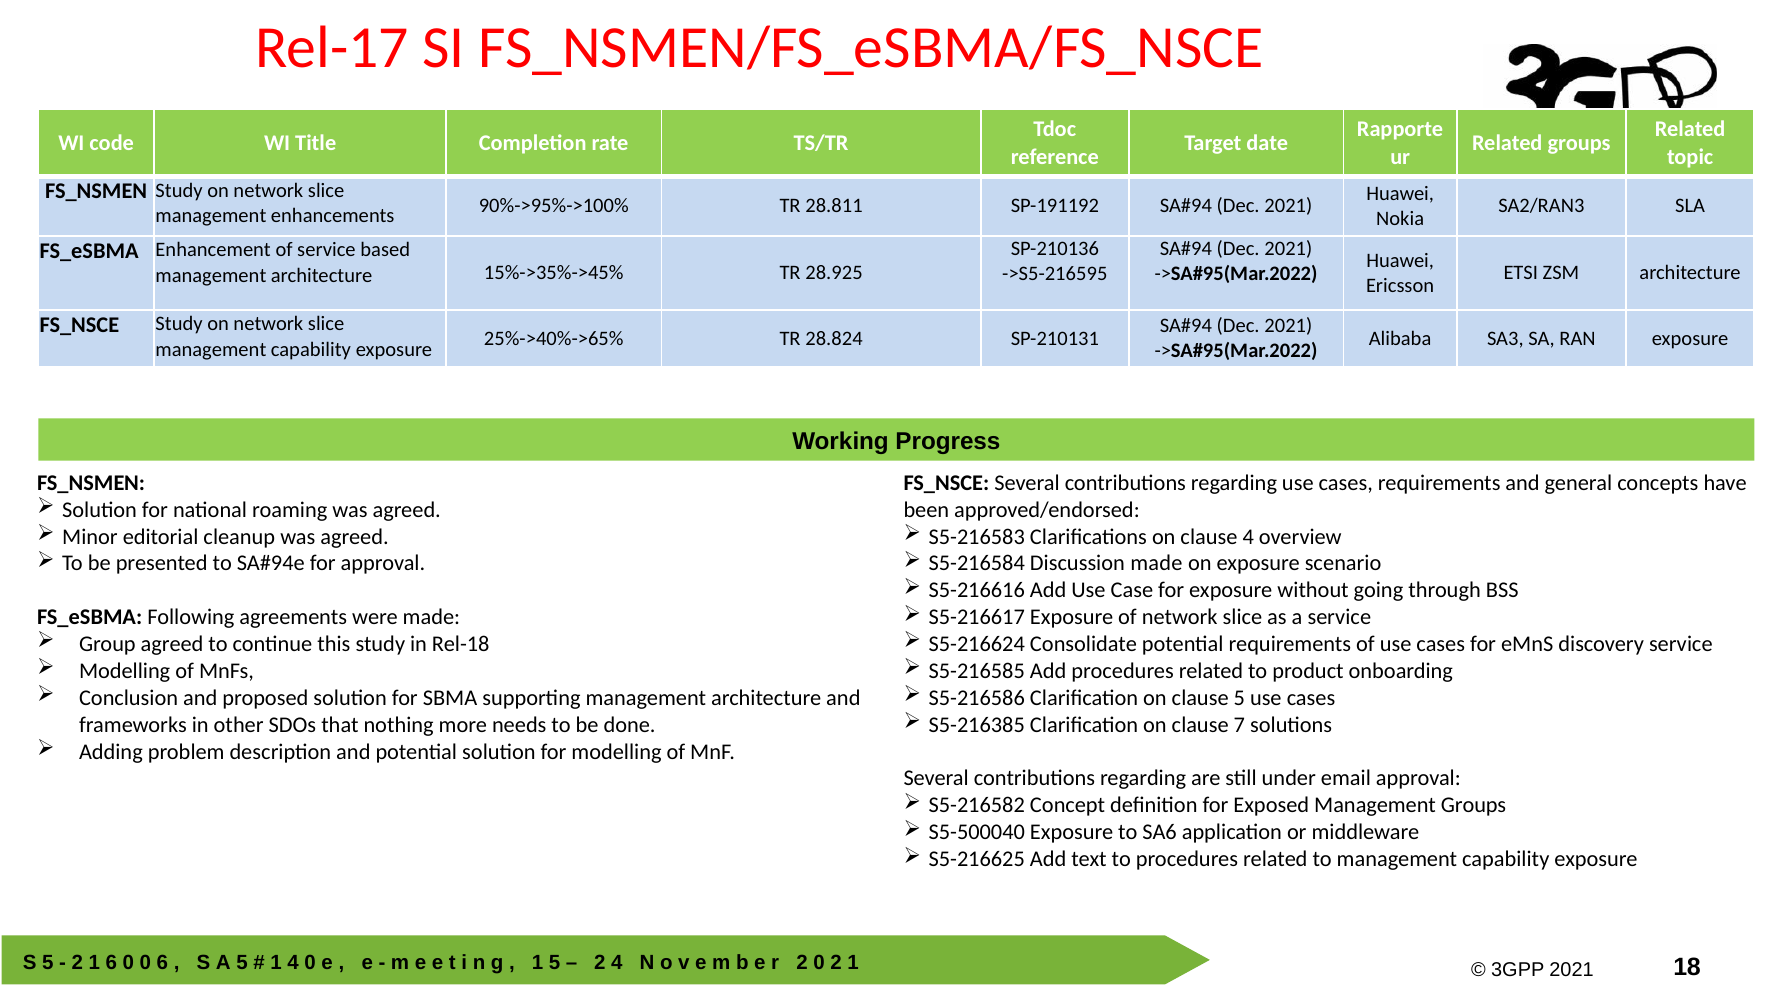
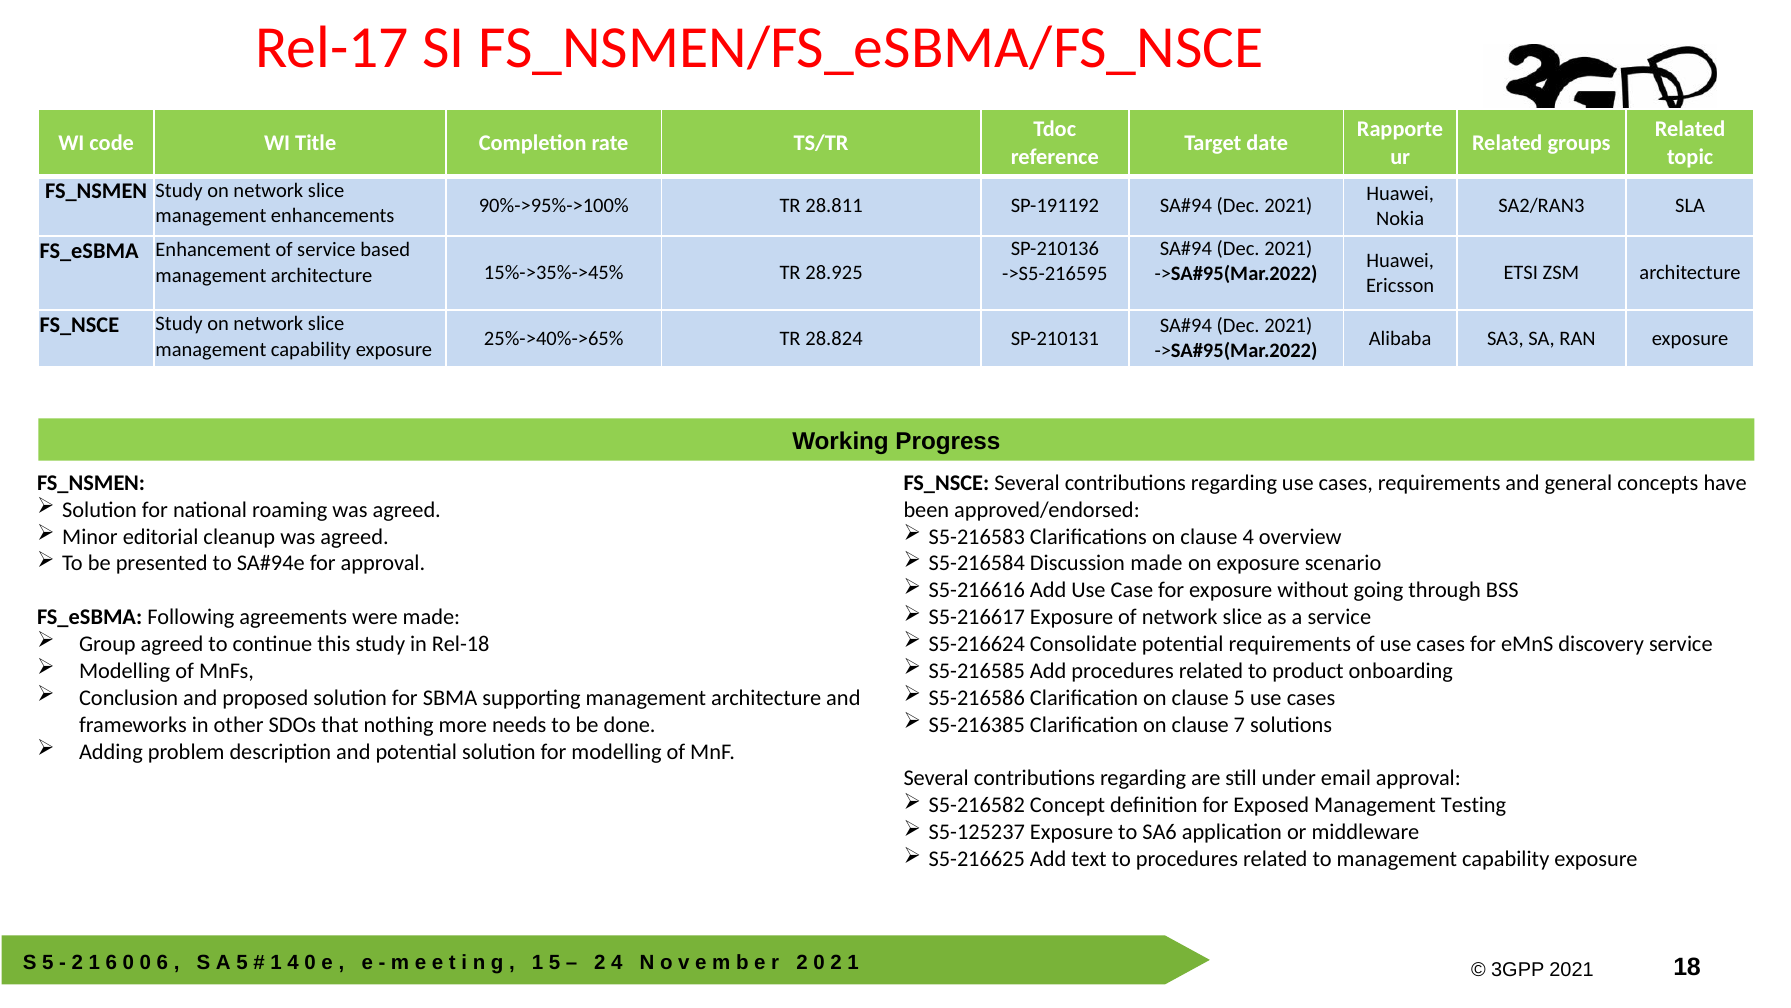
Management Groups: Groups -> Testing
S5-500040: S5-500040 -> S5-125237
